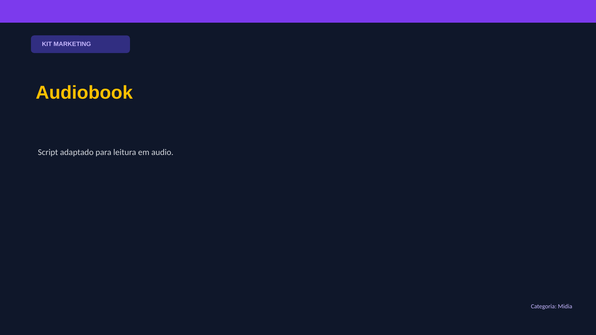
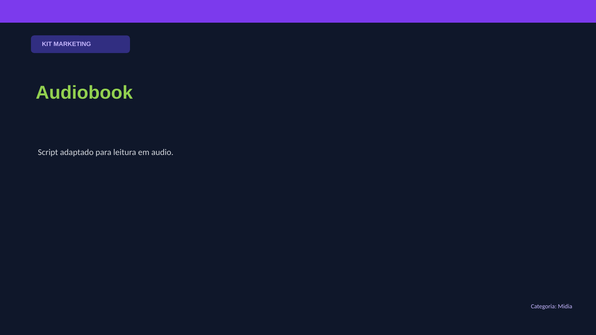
Audiobook colour: yellow -> light green
